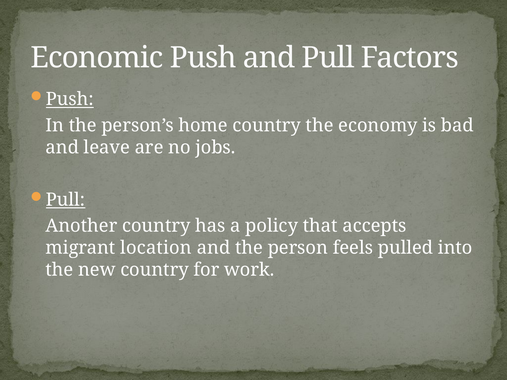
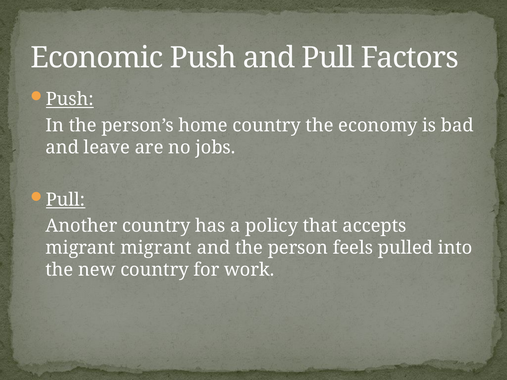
migrant location: location -> migrant
